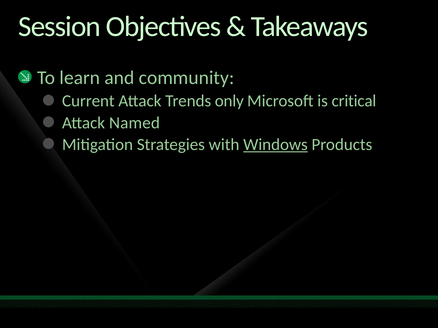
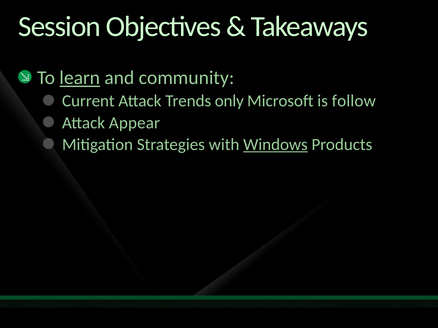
learn underline: none -> present
critical: critical -> follow
Named: Named -> Appear
